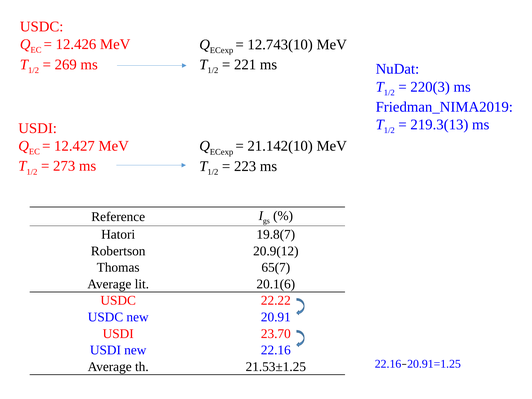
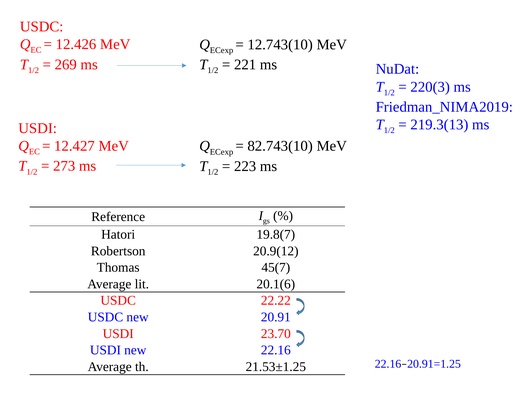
21.142(10: 21.142(10 -> 82.743(10
65(7: 65(7 -> 45(7
